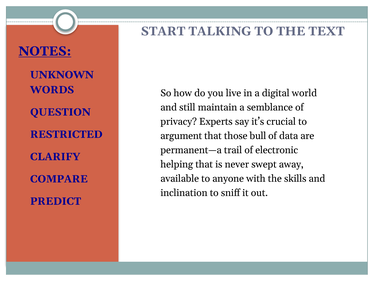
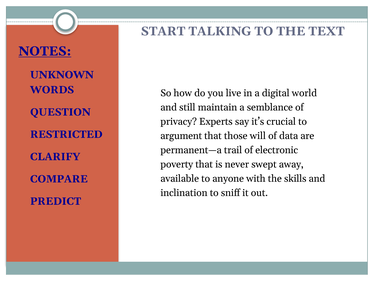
bull: bull -> will
helping: helping -> poverty
